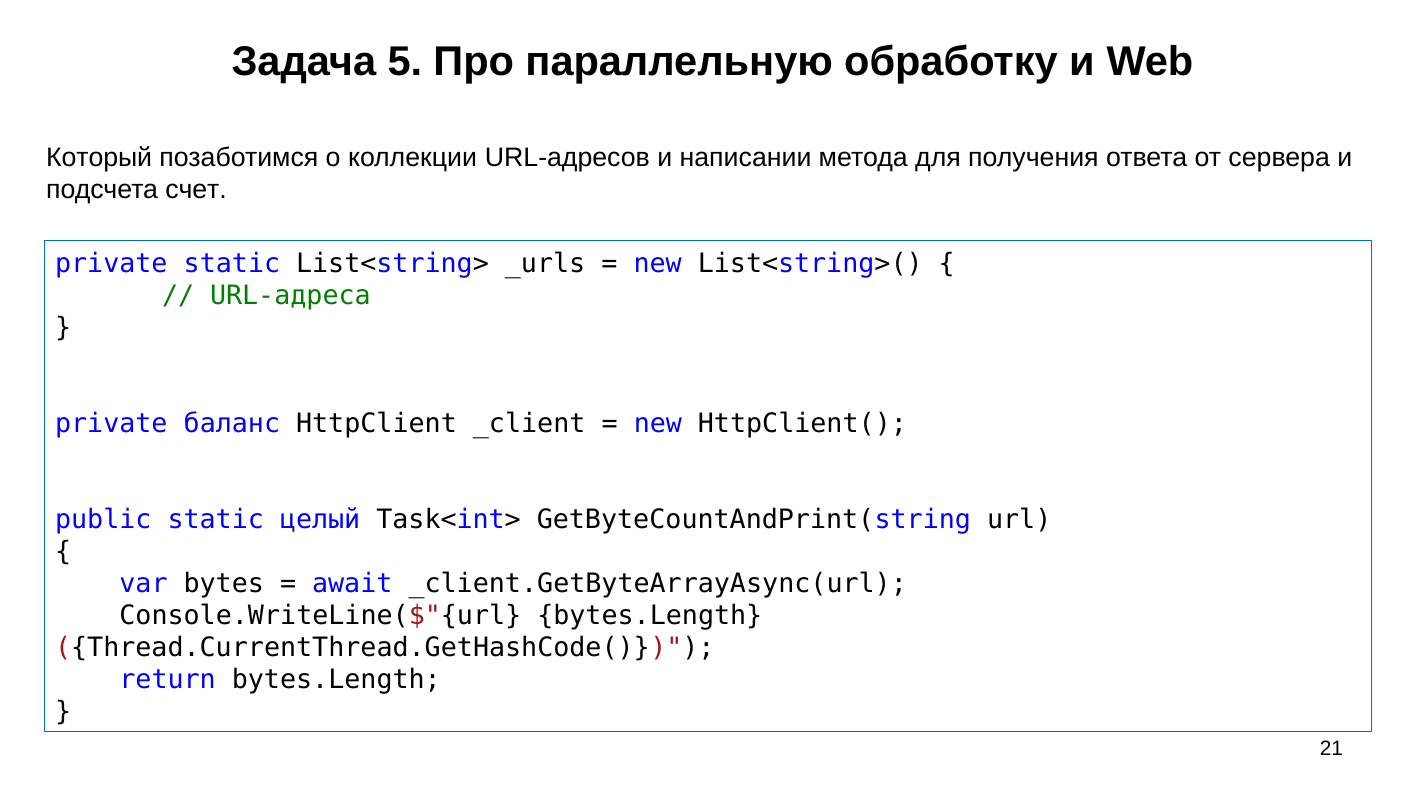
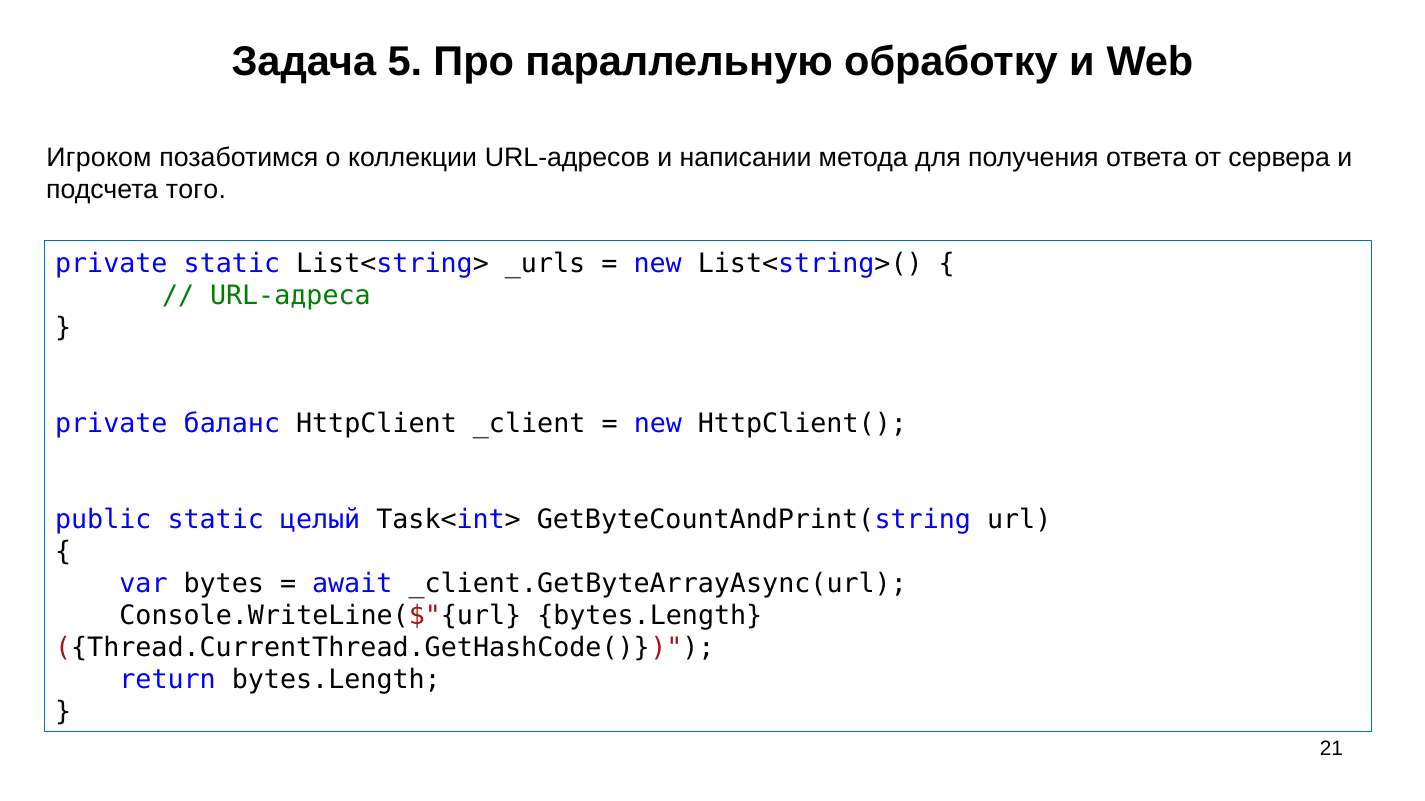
Который: Который -> Игроком
счет: счет -> того
